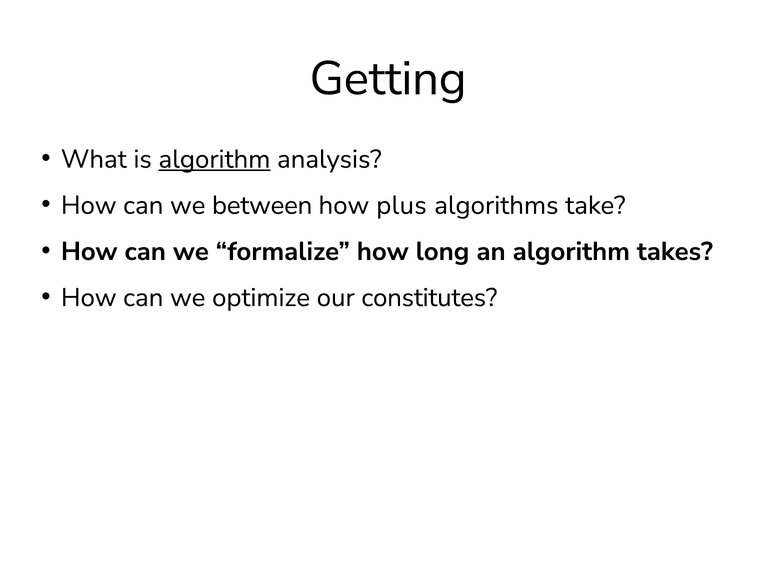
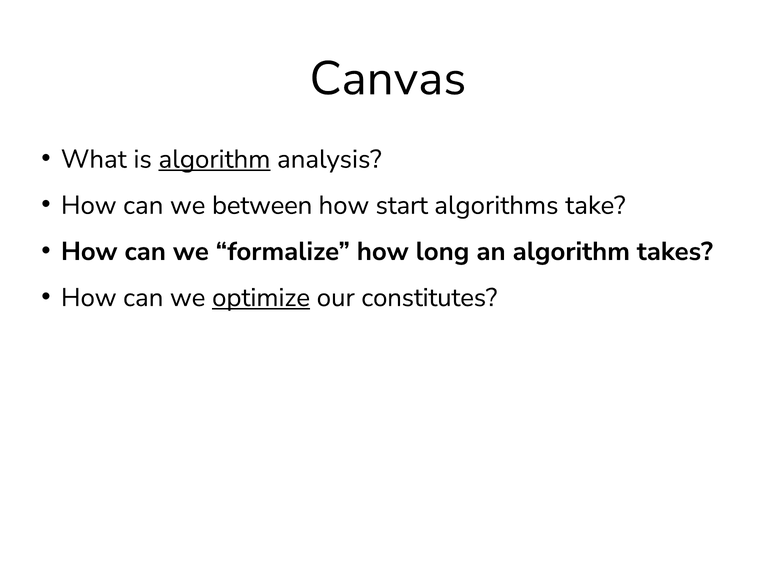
Getting: Getting -> Canvas
plus: plus -> start
optimize underline: none -> present
